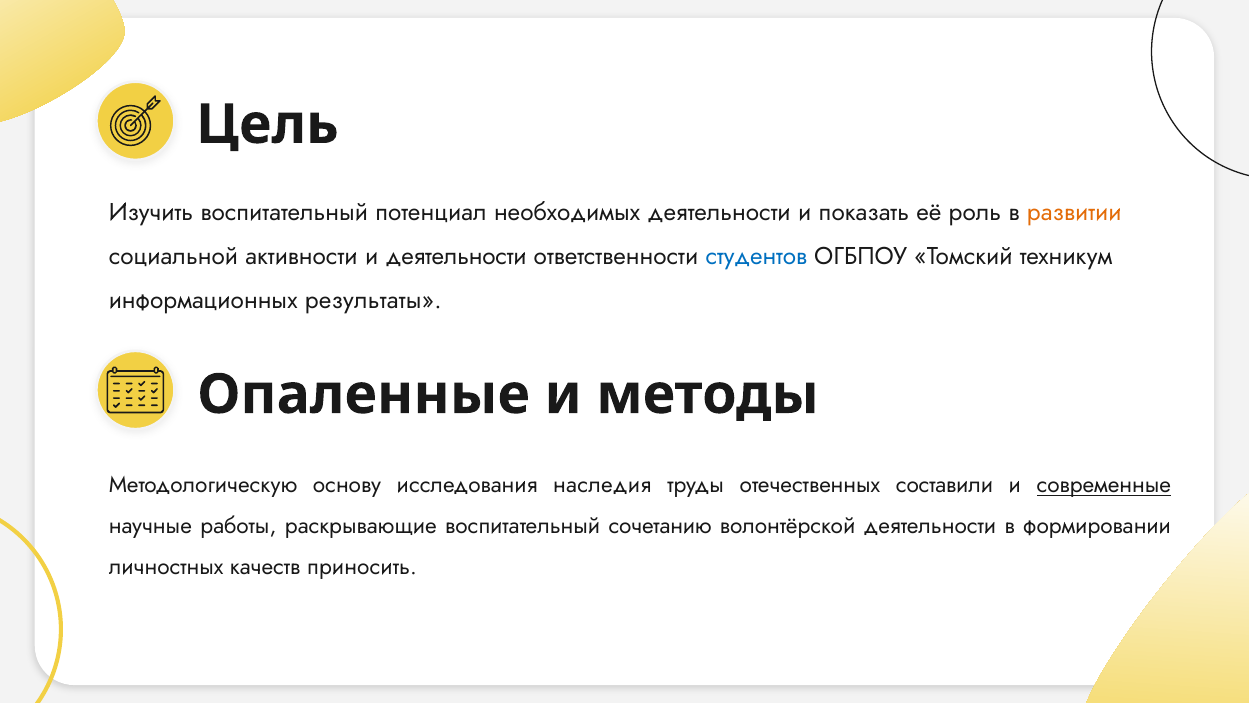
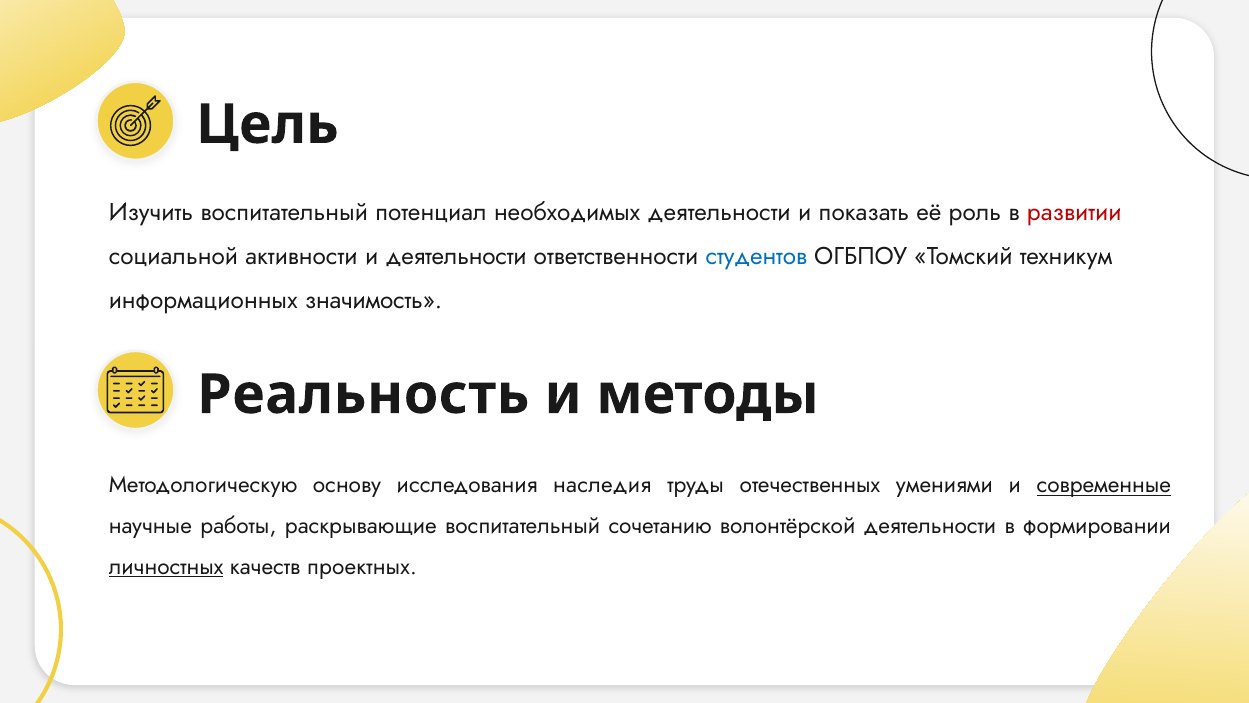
развитии colour: orange -> red
результаты: результаты -> значимость
Опаленные: Опаленные -> Реальность
составили: составили -> умениями
личностных underline: none -> present
приносить: приносить -> проектных
